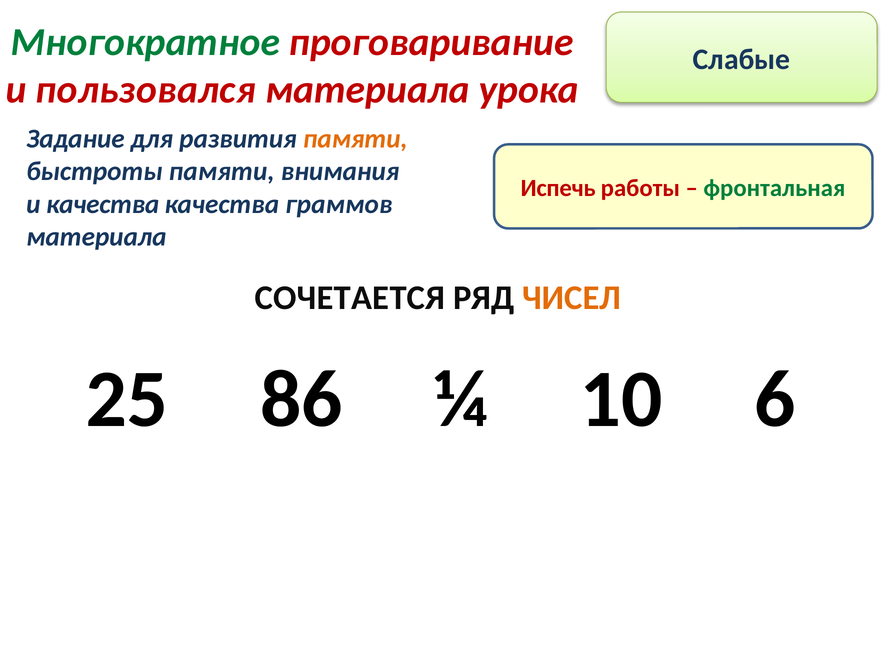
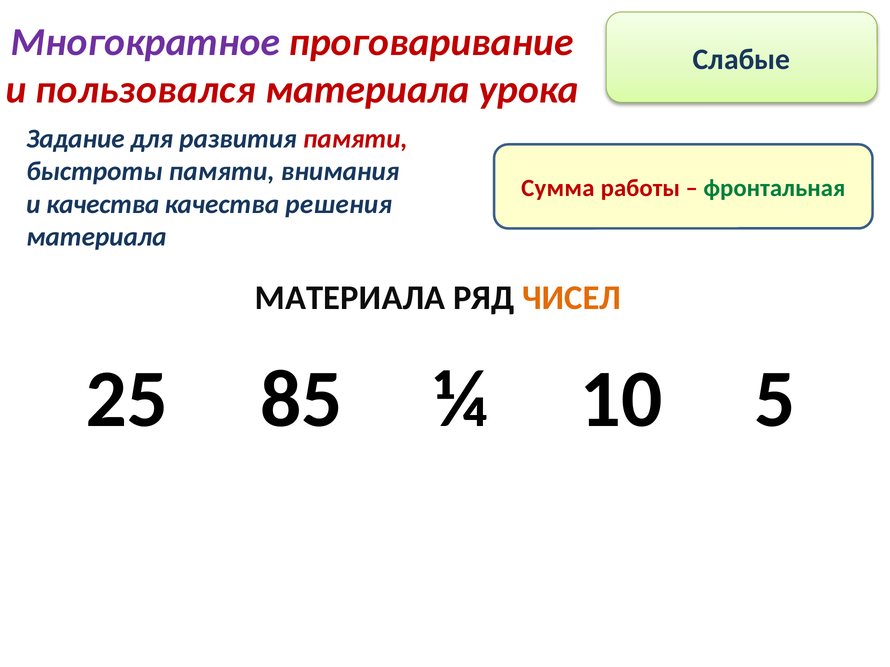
Многократное colour: green -> purple
памяти at (355, 139) colour: orange -> red
Испечь: Испечь -> Сумма
граммов: граммов -> решения
СОЧЕТАЕТСЯ at (350, 298): СОЧЕТАЕТСЯ -> МАТЕРИАЛА
86: 86 -> 85
6: 6 -> 5
